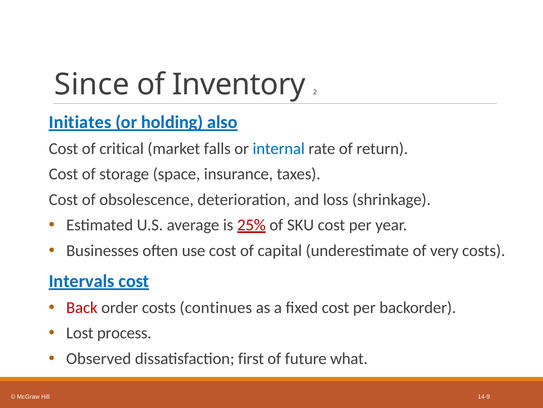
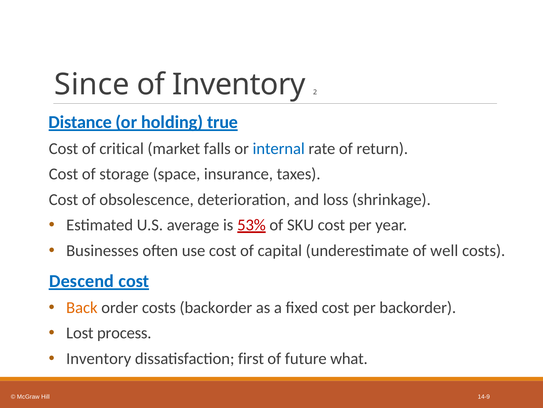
Initiates: Initiates -> Distance
also: also -> true
25%: 25% -> 53%
very: very -> well
Intervals: Intervals -> Descend
Back colour: red -> orange
costs continues: continues -> backorder
Observed at (99, 358): Observed -> Inventory
